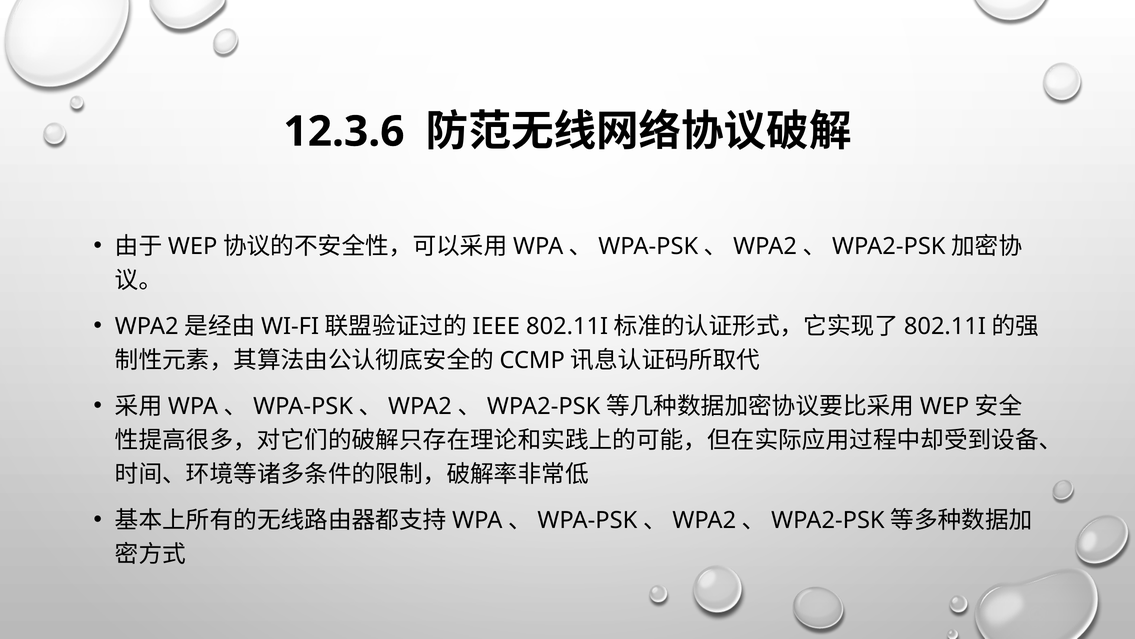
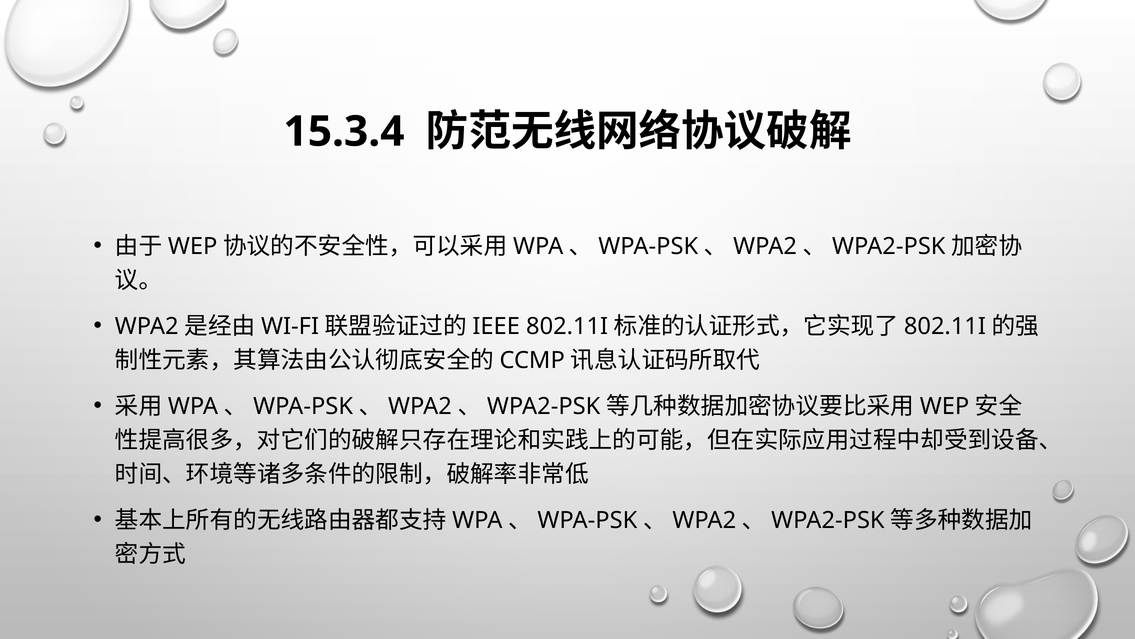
12.3.6: 12.3.6 -> 15.3.4
